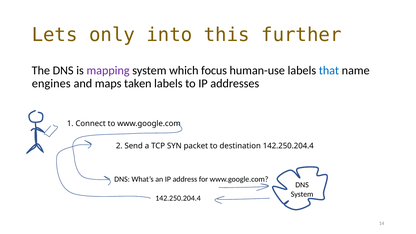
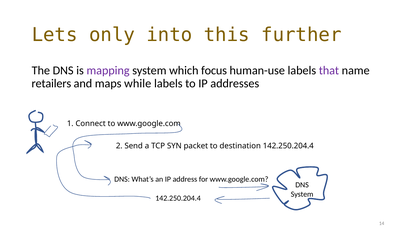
that colour: blue -> purple
engines: engines -> retailers
taken: taken -> while
